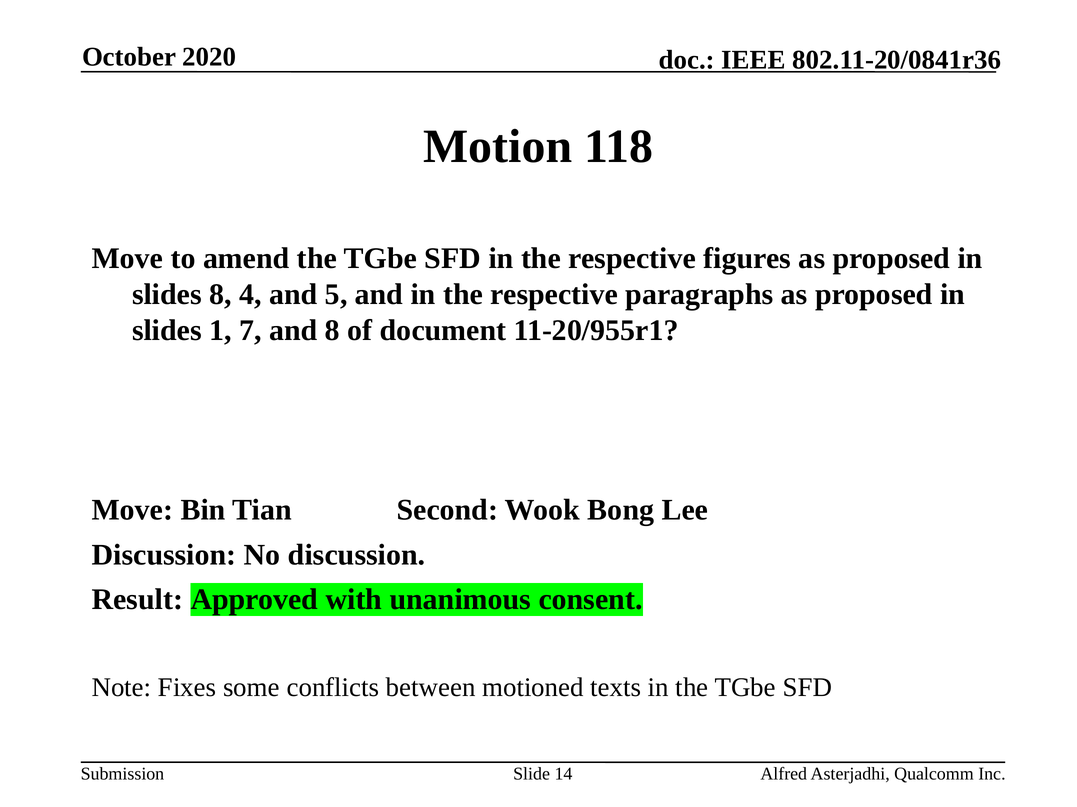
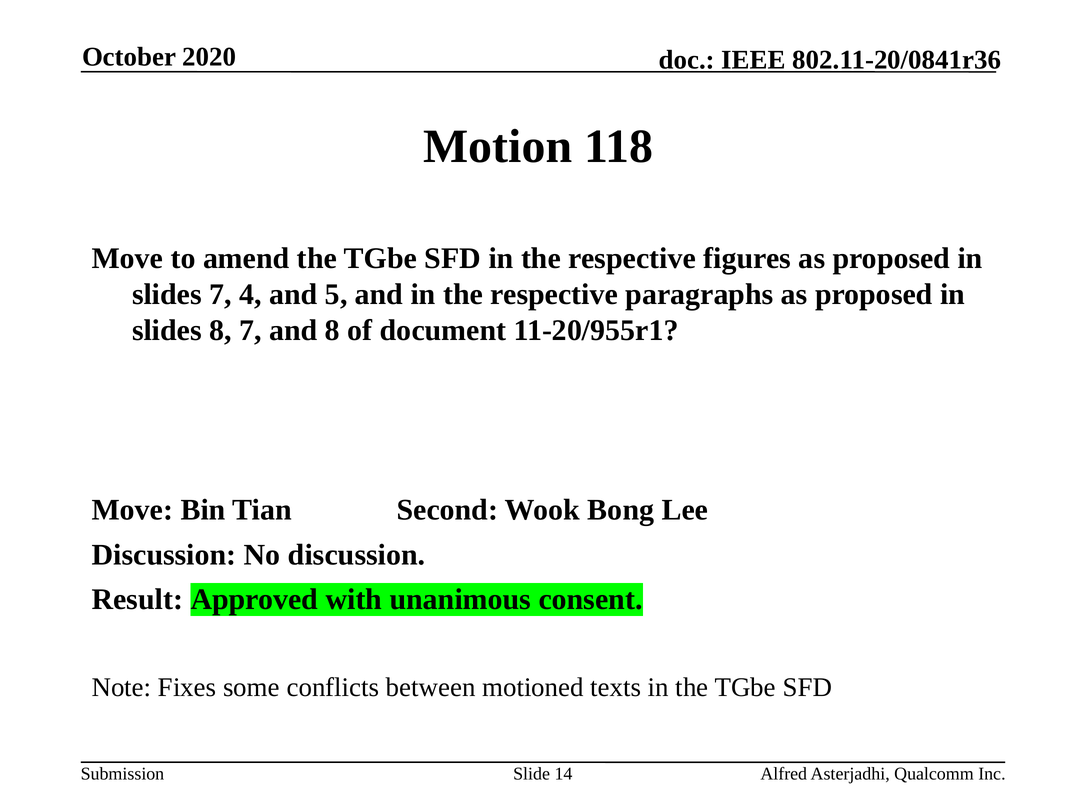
slides 8: 8 -> 7
slides 1: 1 -> 8
